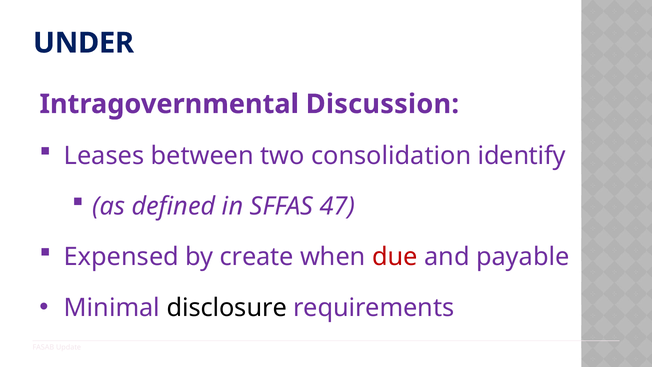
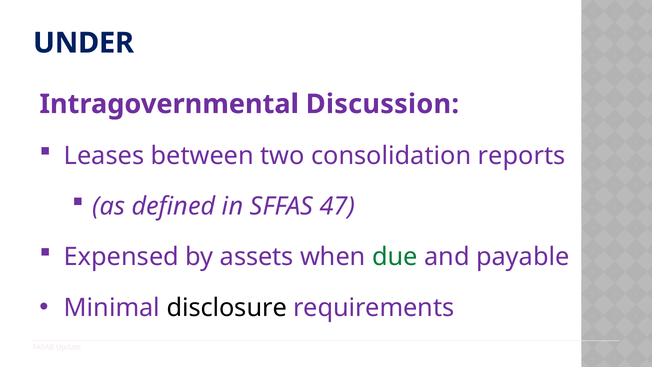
identify: identify -> reports
create: create -> assets
due colour: red -> green
